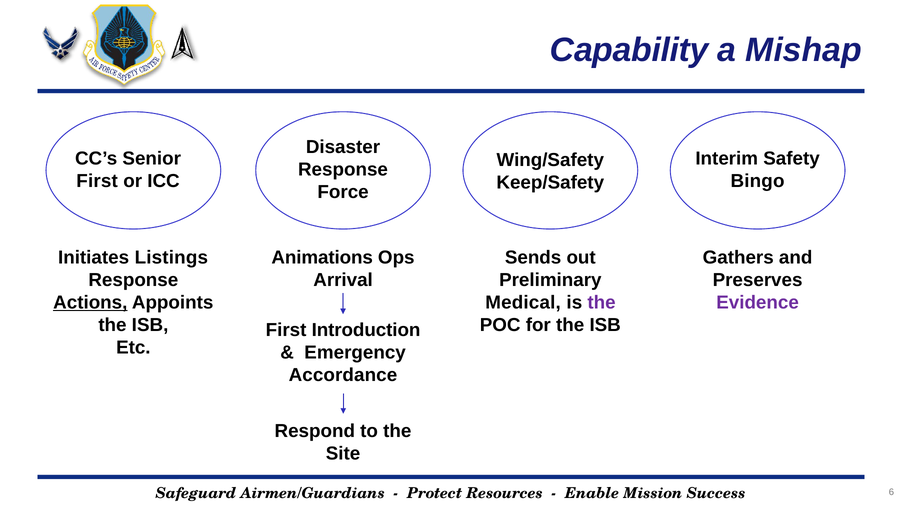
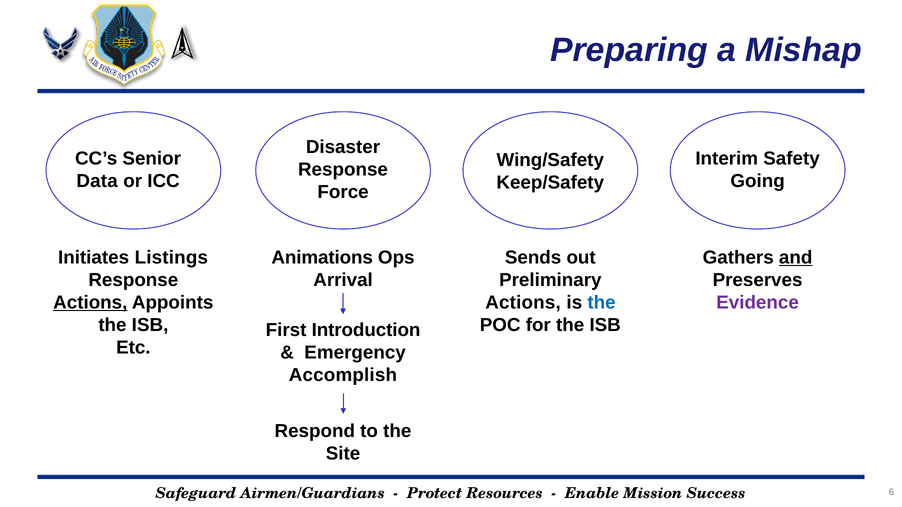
Capability: Capability -> Preparing
First at (97, 181): First -> Data
Bingo: Bingo -> Going
and underline: none -> present
Medical at (523, 303): Medical -> Actions
the at (602, 303) colour: purple -> blue
Accordance: Accordance -> Accomplish
